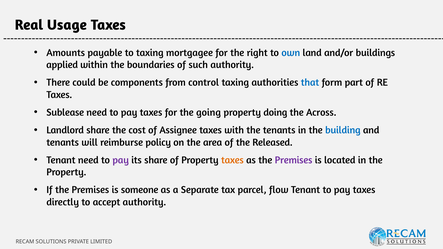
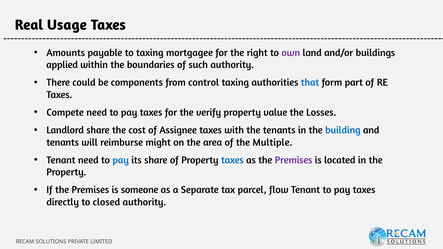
own colour: blue -> purple
Sublease: Sublease -> Compete
going: going -> verify
doing: doing -> value
Across: Across -> Losses
policy: policy -> might
Released: Released -> Multiple
pay at (121, 160) colour: purple -> blue
taxes at (232, 160) colour: orange -> blue
accept: accept -> closed
